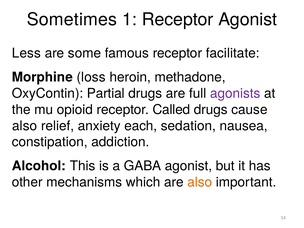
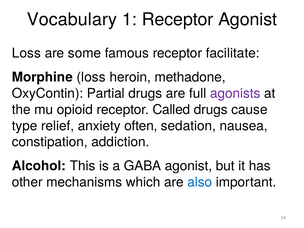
Sometimes: Sometimes -> Vocabulary
Less at (26, 53): Less -> Loss
also at (25, 126): also -> type
each: each -> often
also at (200, 182) colour: orange -> blue
